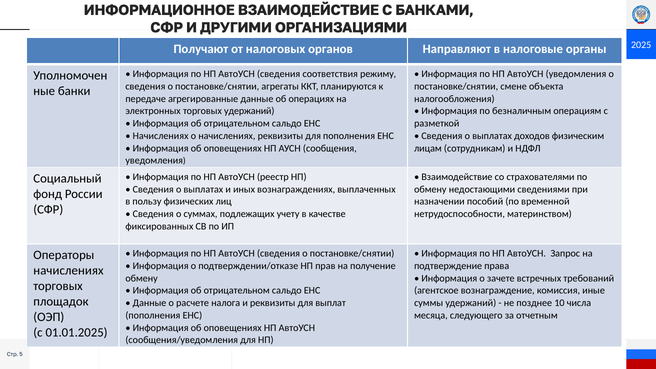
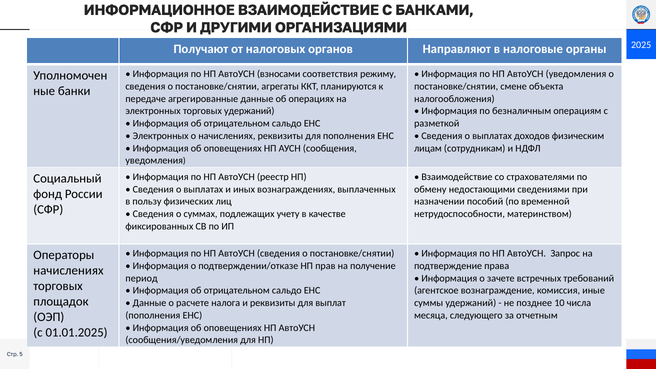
сведения at (279, 74): сведения -> взносами
Начислениях at (161, 136): Начислениях -> Электронных
обмену at (142, 278): обмену -> период
